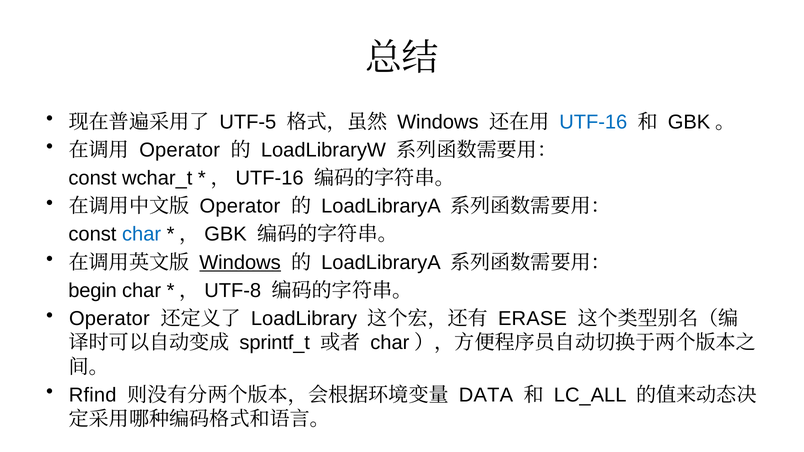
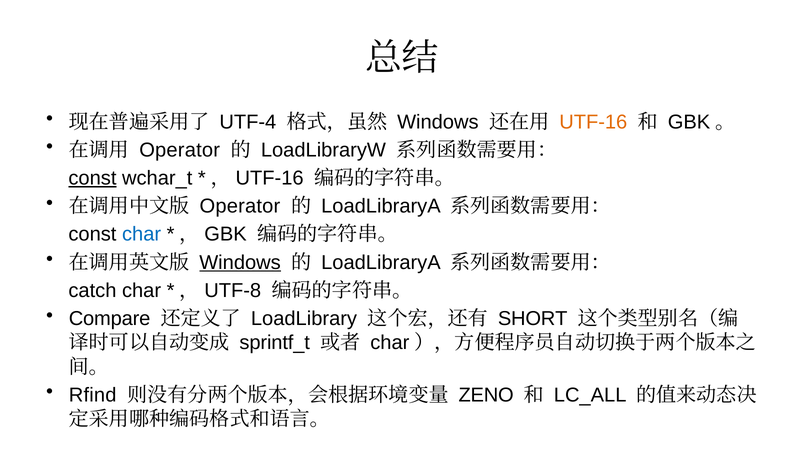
UTF-5: UTF-5 -> UTF-4
UTF-16 colour: blue -> orange
const at (92, 178) underline: none -> present
begin: begin -> catch
Operator at (109, 319): Operator -> Compare
ERASE: ERASE -> SHORT
DATA: DATA -> ZENO
